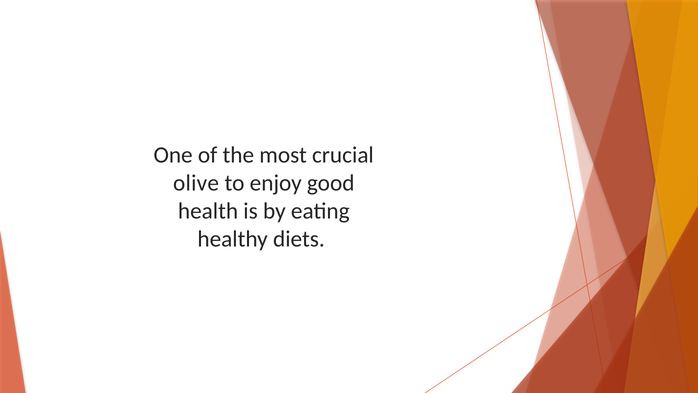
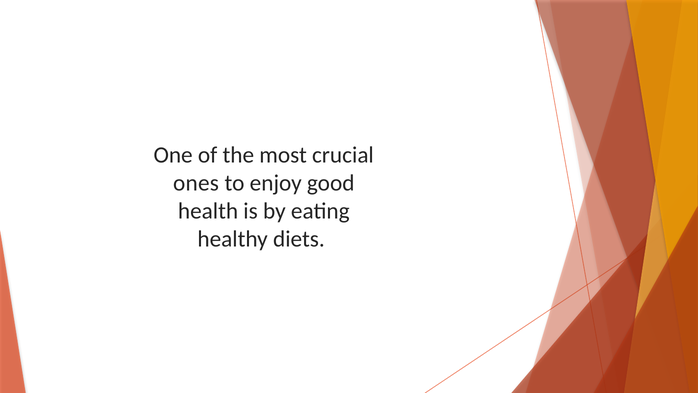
olive: olive -> ones
